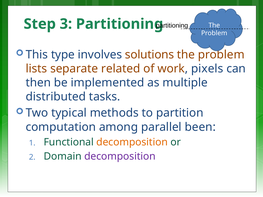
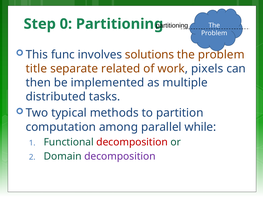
3: 3 -> 0
type: type -> func
lists: lists -> title
been: been -> while
decomposition at (132, 142) colour: orange -> red
